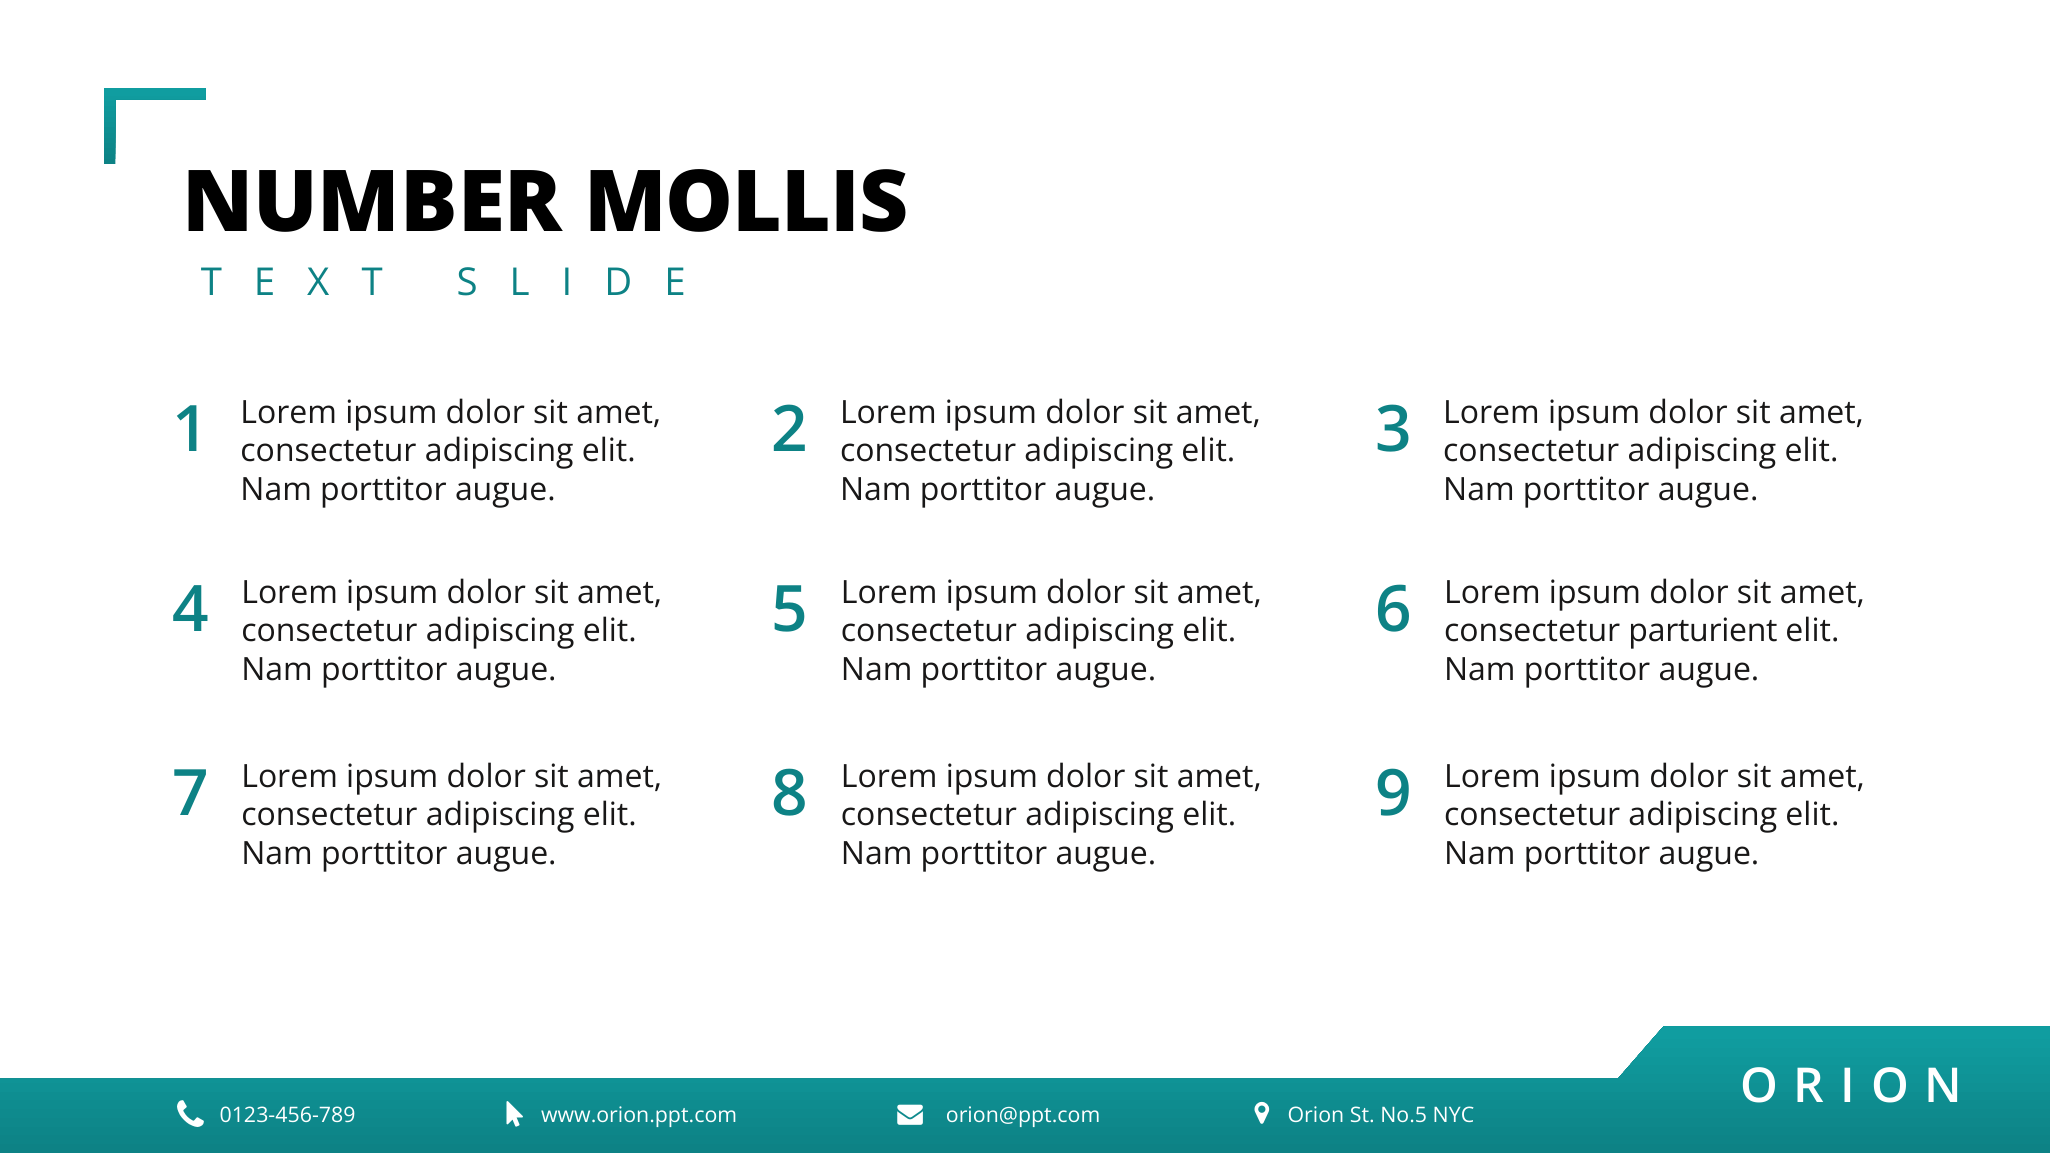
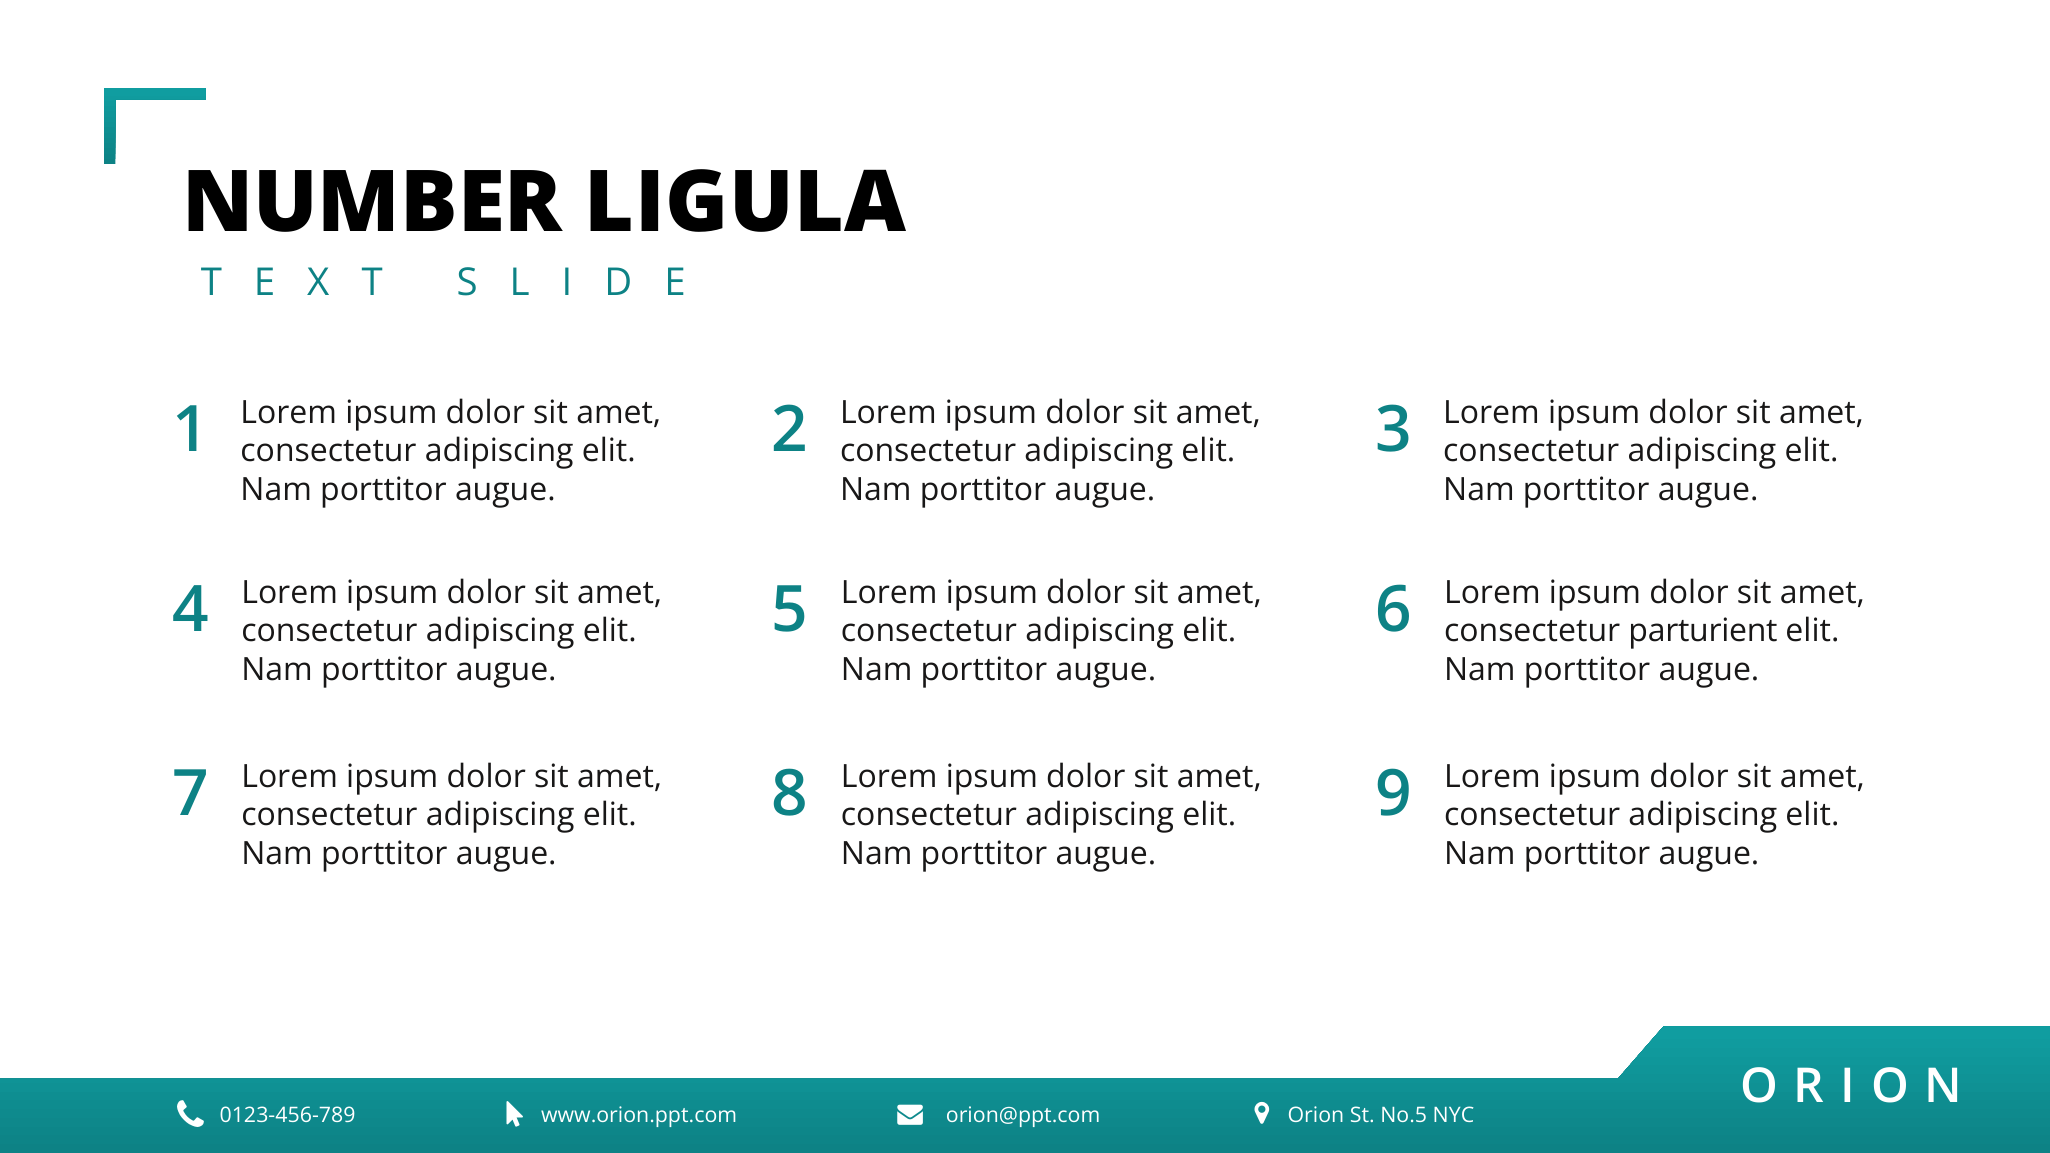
MOLLIS: MOLLIS -> LIGULA
